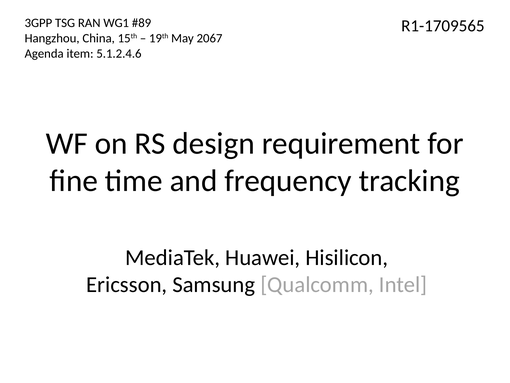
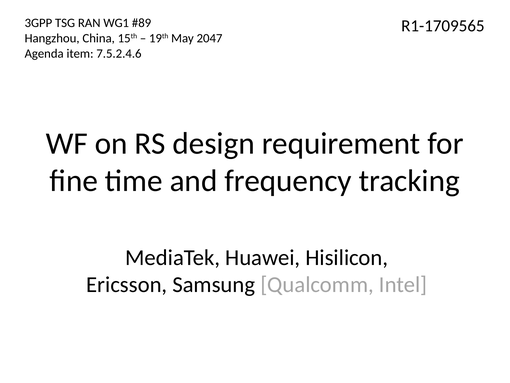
2067: 2067 -> 2047
5.1.2.4.6: 5.1.2.4.6 -> 7.5.2.4.6
